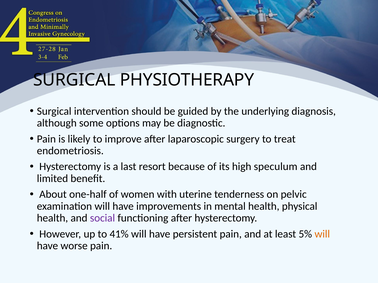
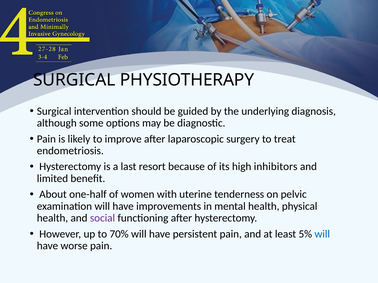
speculum: speculum -> inhibitors
41%: 41% -> 70%
will at (322, 234) colour: orange -> blue
